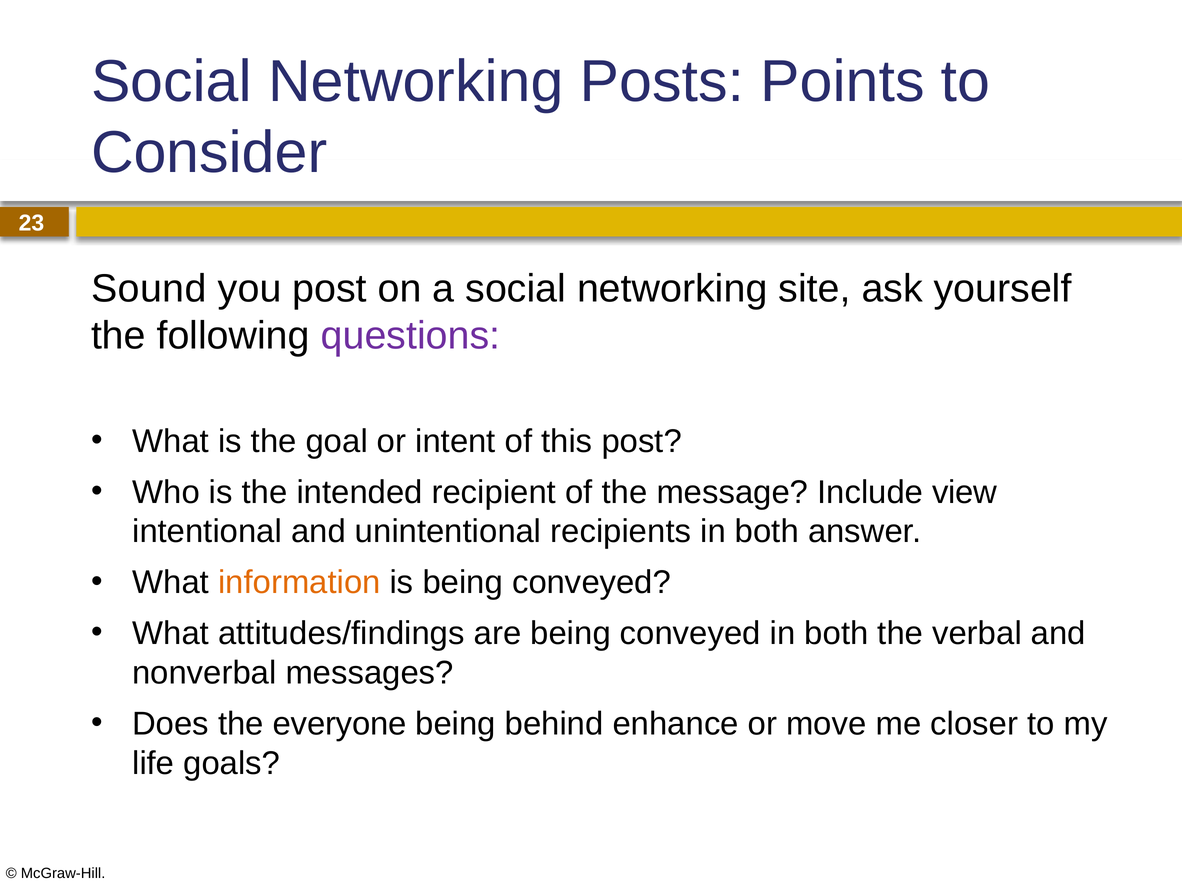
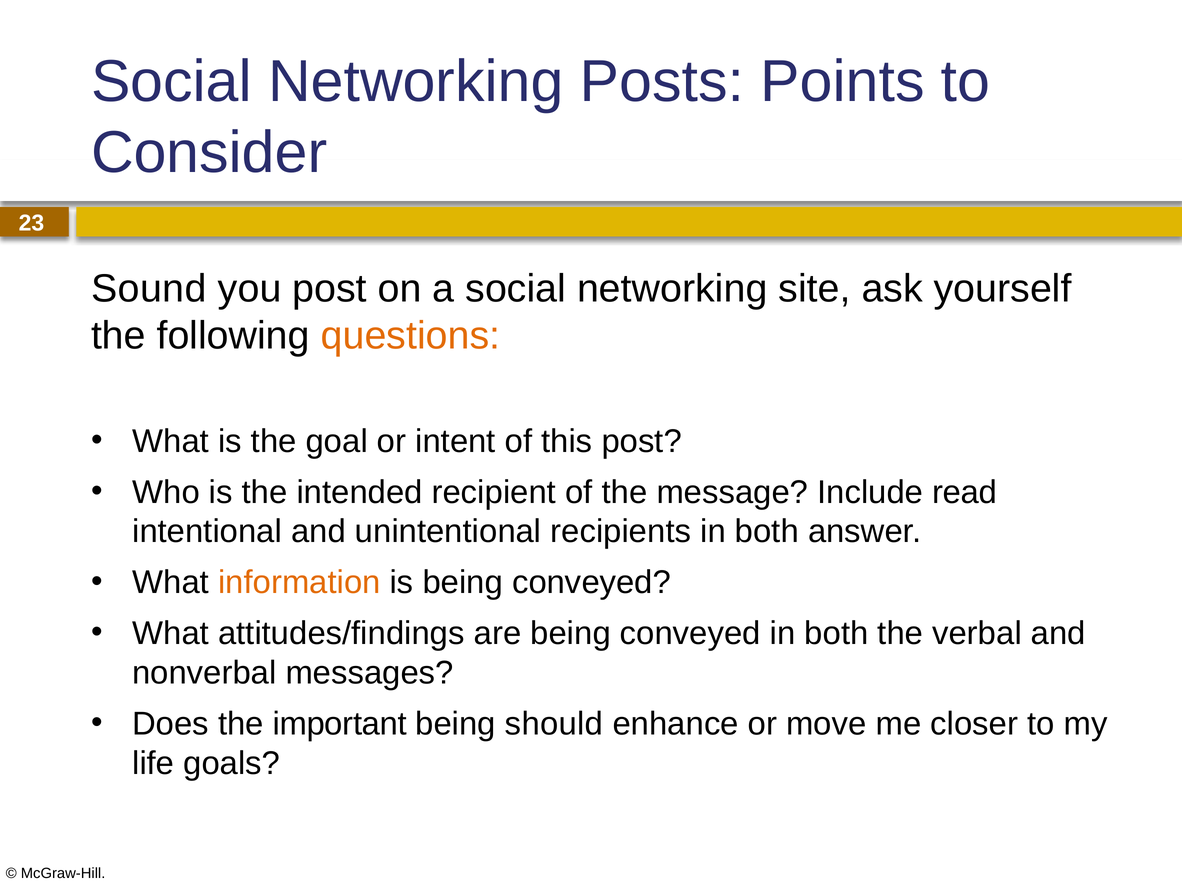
questions colour: purple -> orange
view: view -> read
everyone: everyone -> important
behind: behind -> should
